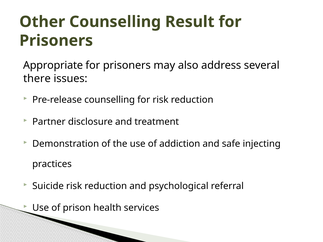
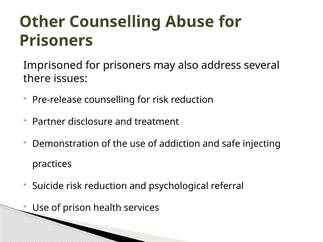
Result: Result -> Abuse
Appropriate: Appropriate -> Imprisoned
